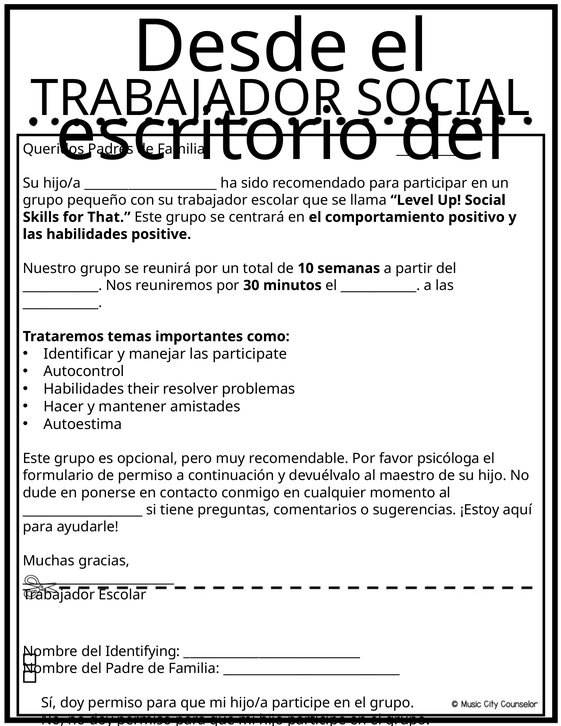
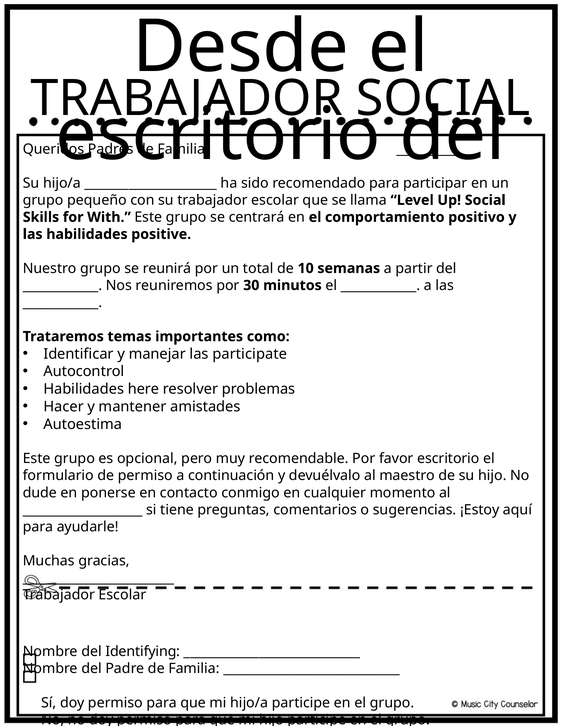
That: That -> With
their: their -> here
favor psicóloga: psicóloga -> escritorio
